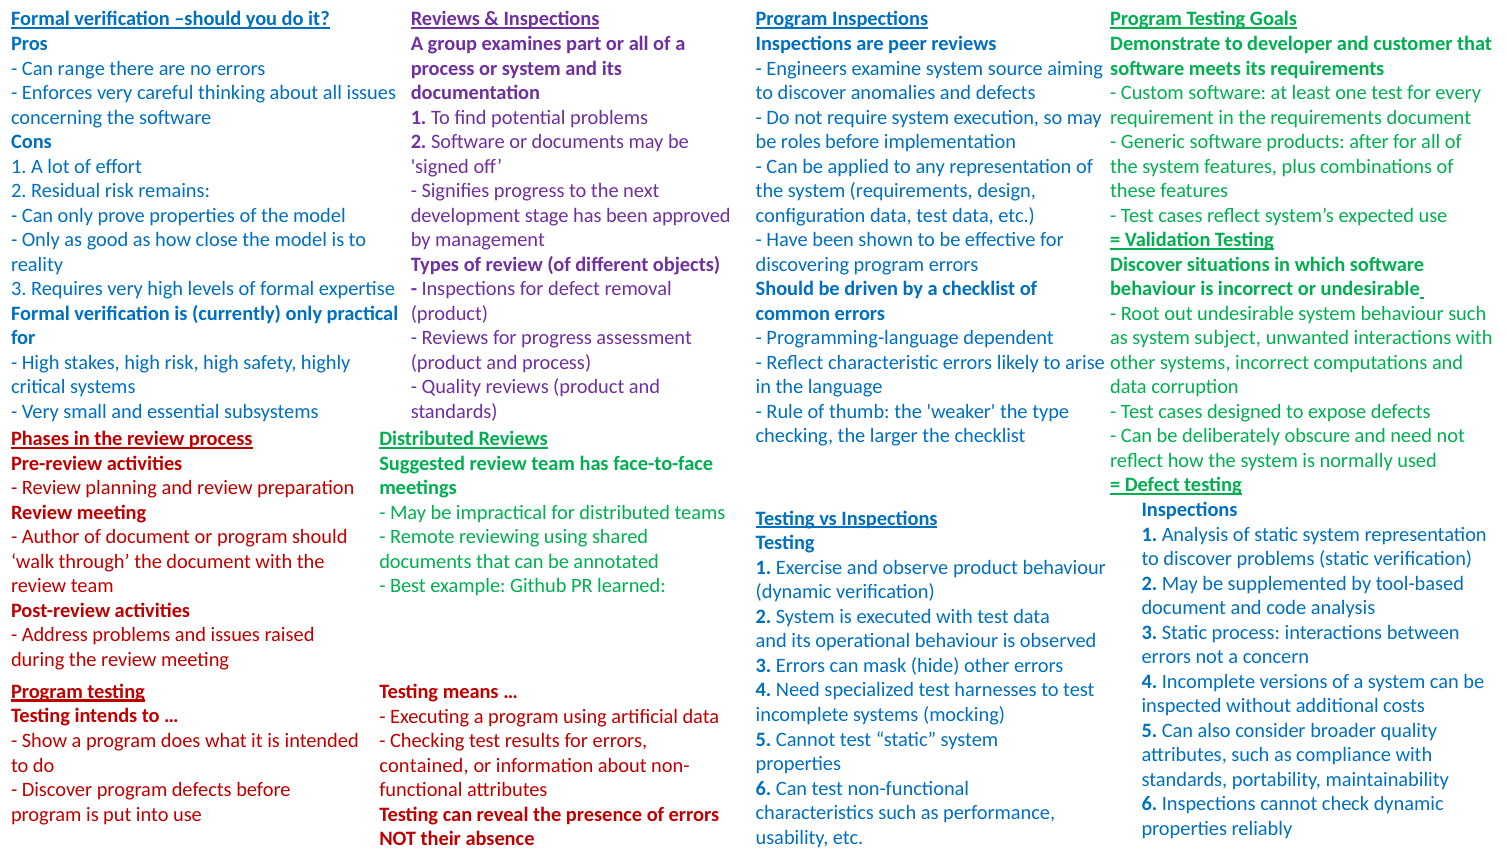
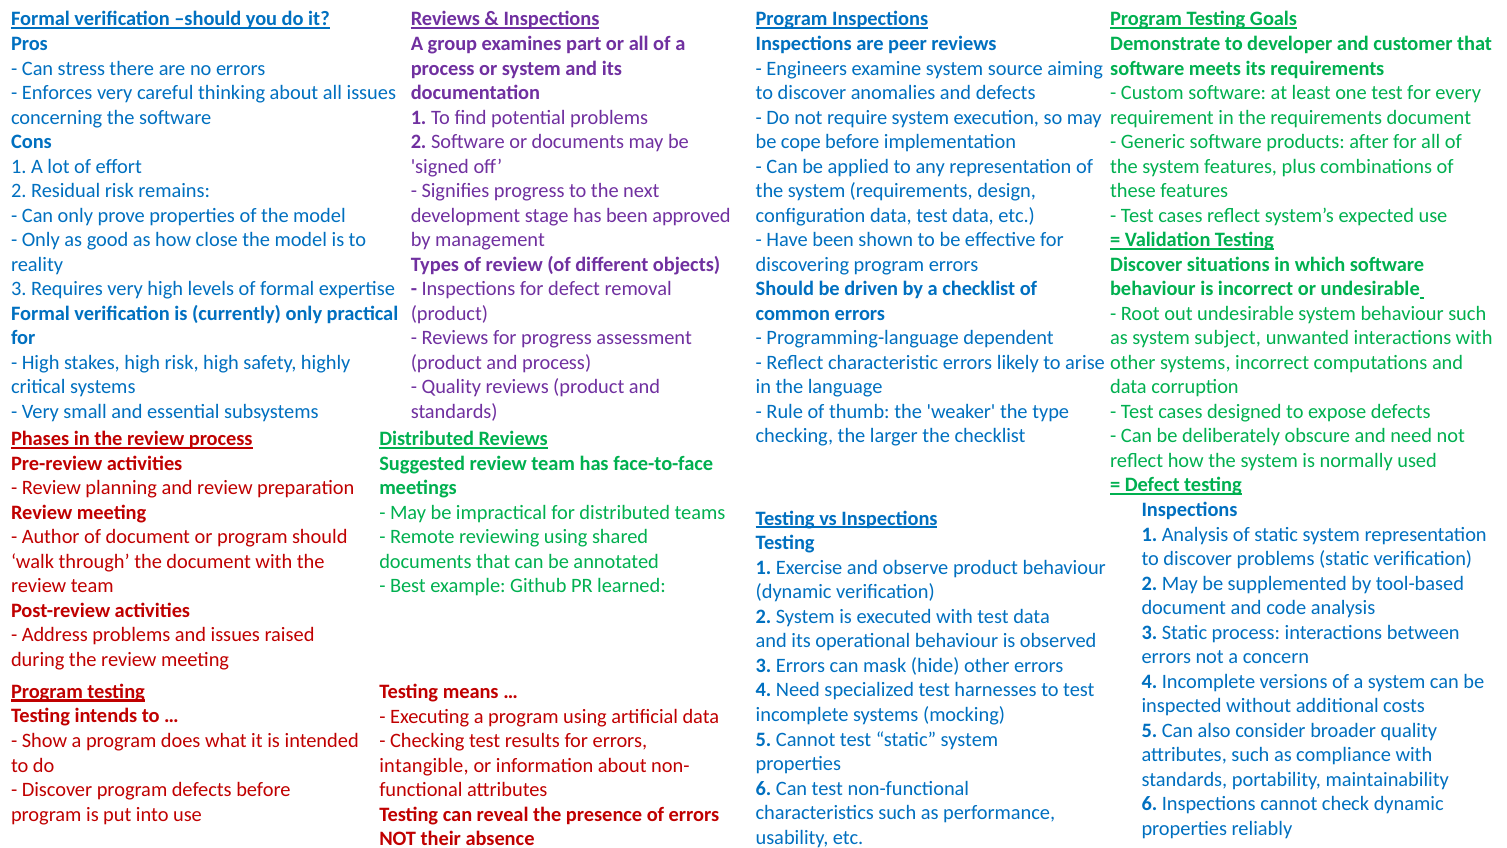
range: range -> stress
roles: roles -> cope
contained: contained -> intangible
